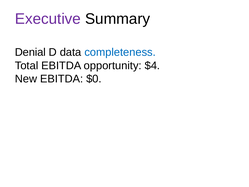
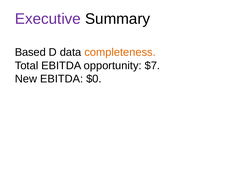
Denial: Denial -> Based
completeness colour: blue -> orange
$4: $4 -> $7
